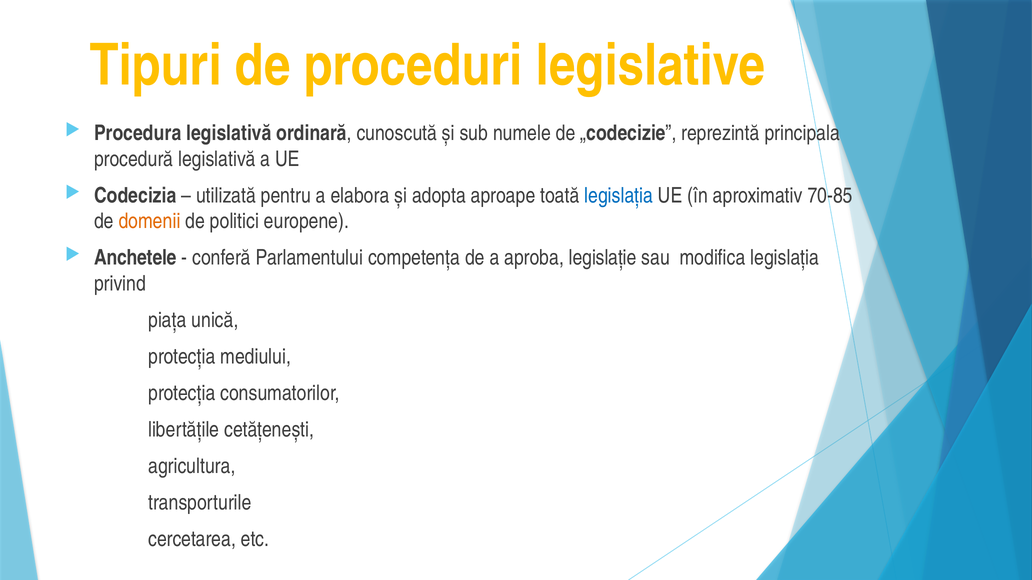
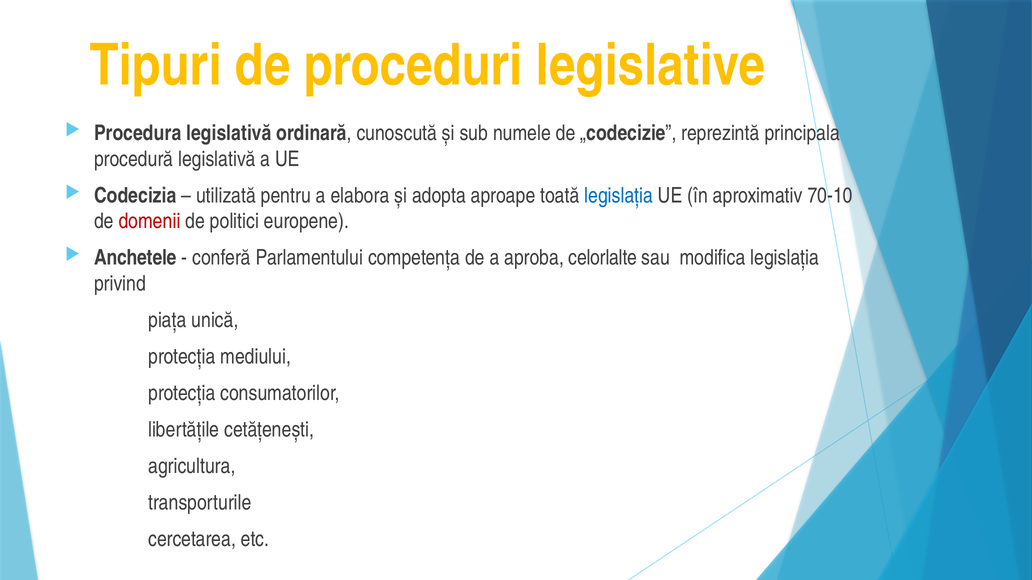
70-85: 70-85 -> 70-10
domenii colour: orange -> red
legislație: legislație -> celorlalte
